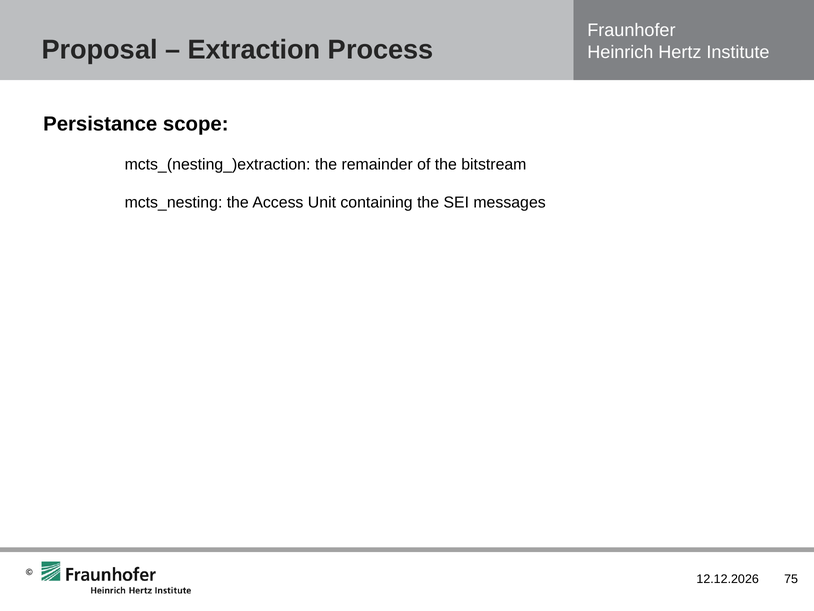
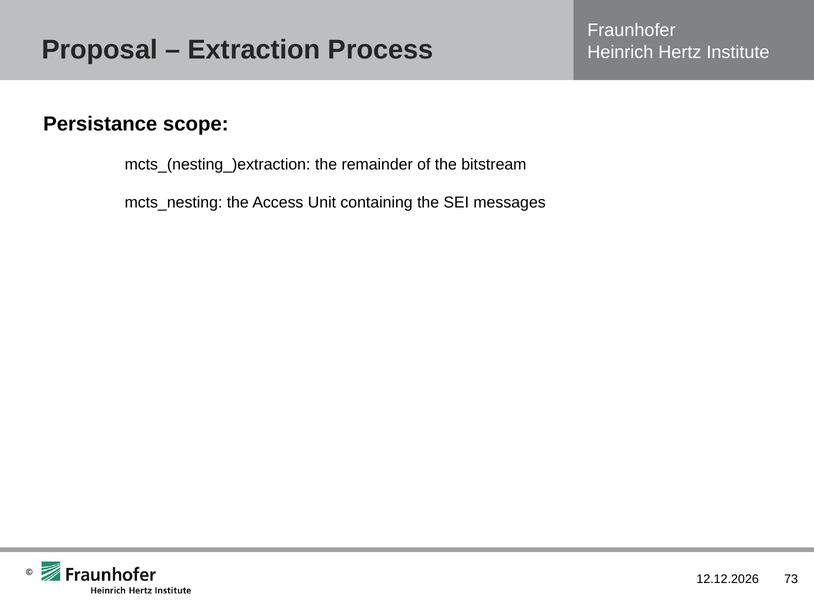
75: 75 -> 73
